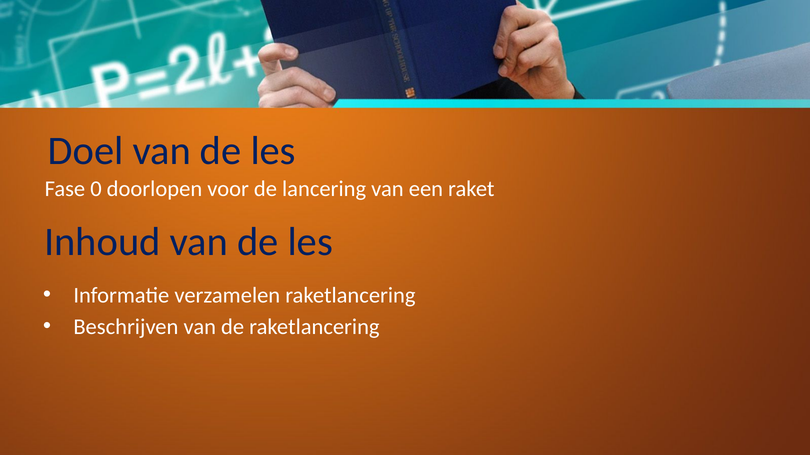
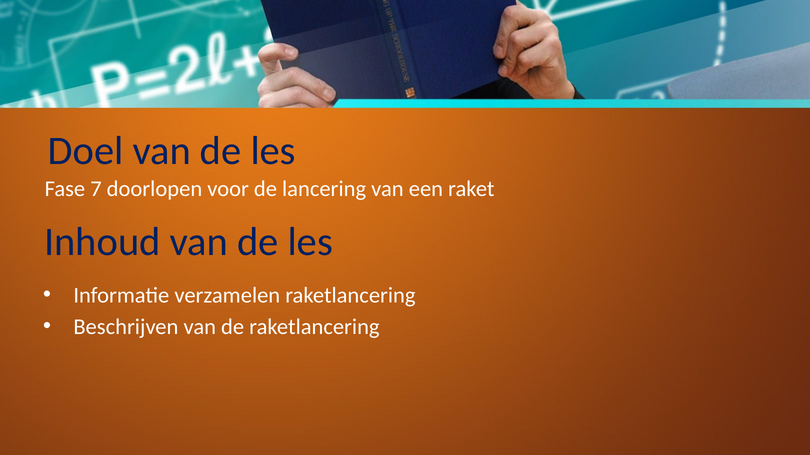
0: 0 -> 7
